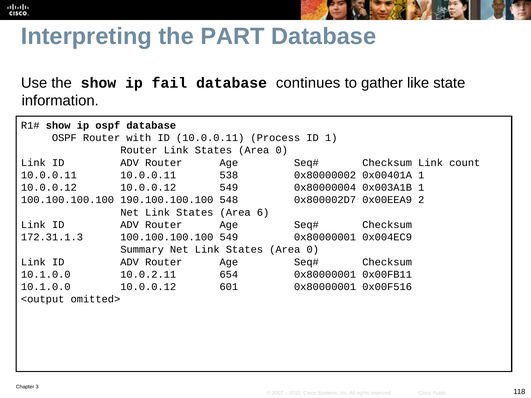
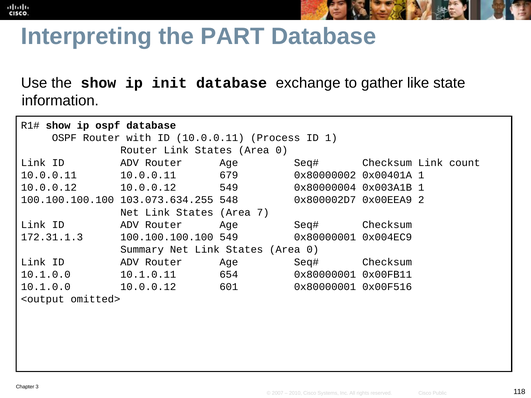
fail: fail -> init
continues: continues -> exchange
538: 538 -> 679
190.100.100.100: 190.100.100.100 -> 103.073.634.255
6: 6 -> 7
10.0.2.11: 10.0.2.11 -> 10.1.0.11
